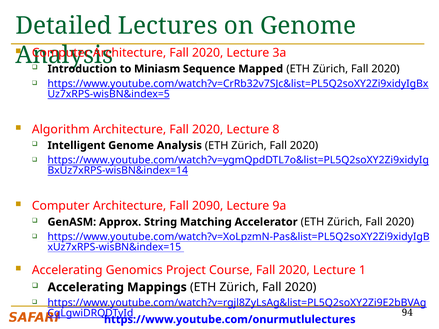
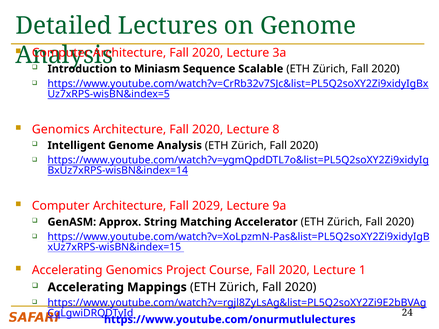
Mapped: Mapped -> Scalable
Algorithm at (61, 129): Algorithm -> Genomics
2090: 2090 -> 2029
94: 94 -> 24
